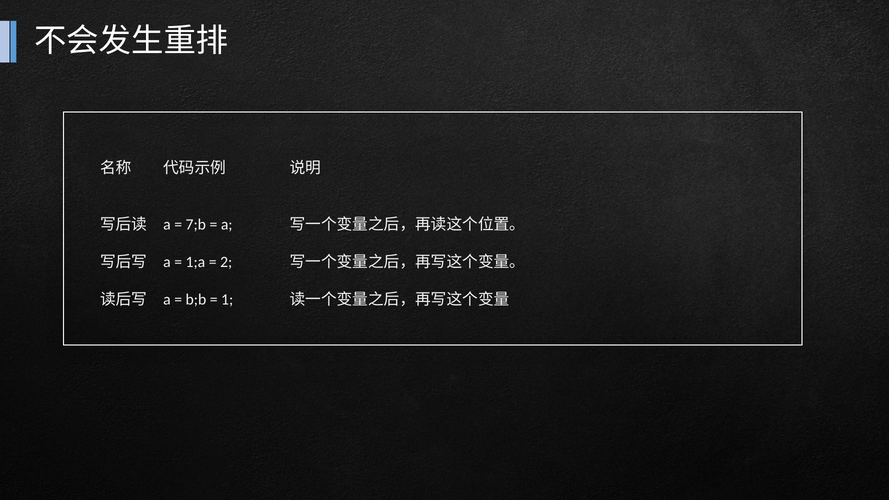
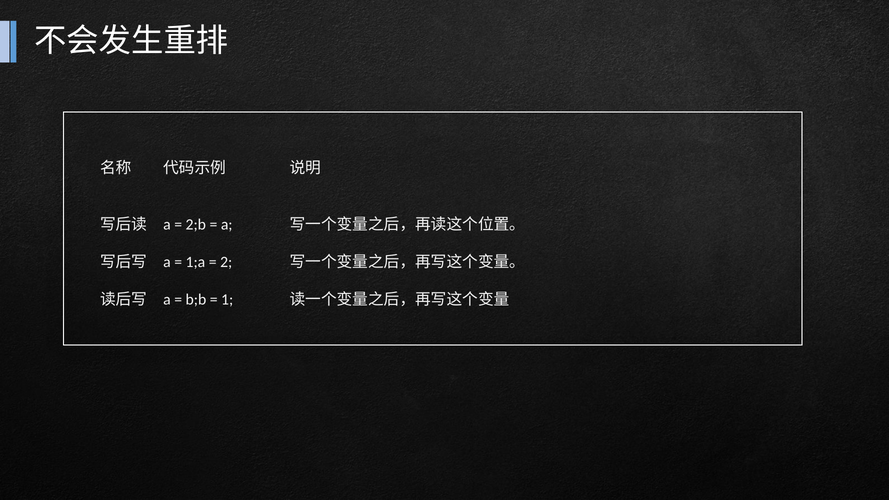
7;b: 7;b -> 2;b
